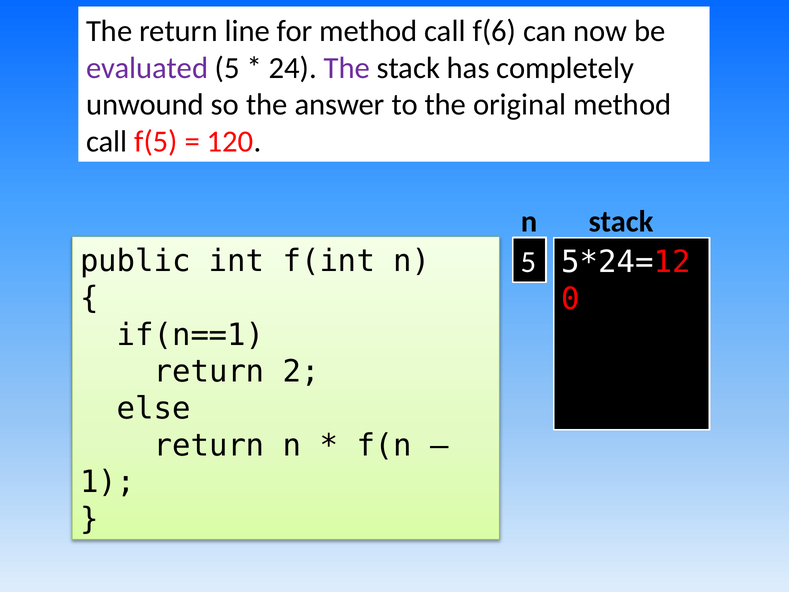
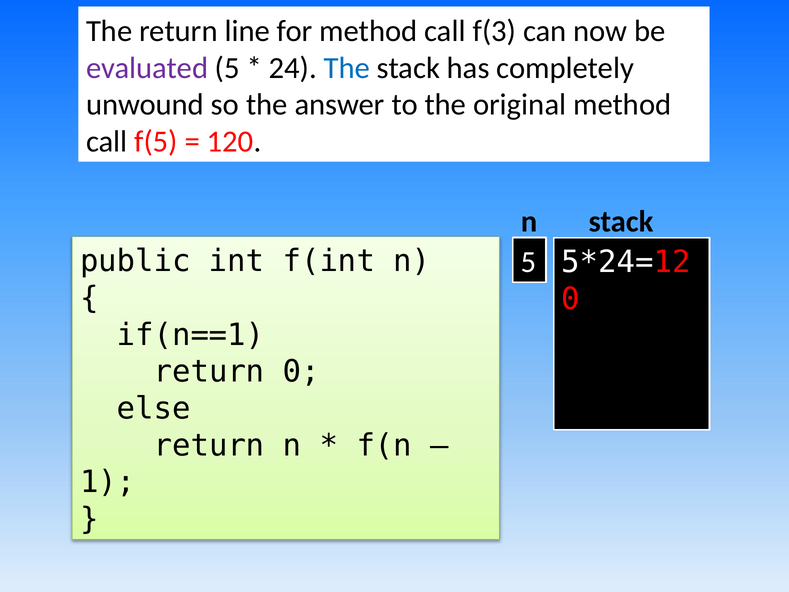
f(6: f(6 -> f(3
The at (347, 68) colour: purple -> blue
return 2: 2 -> 0
